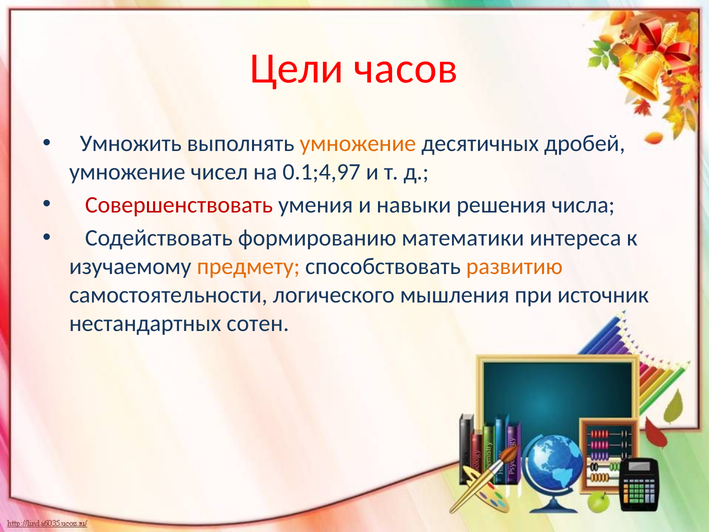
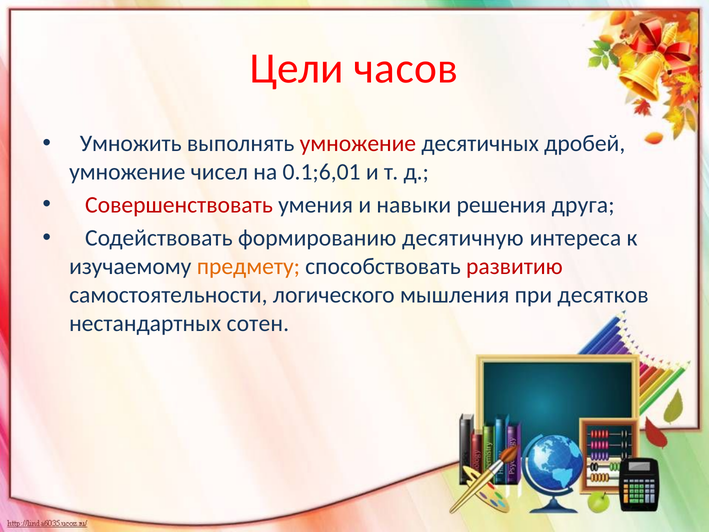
умножение at (358, 143) colour: orange -> red
0.1;4,97: 0.1;4,97 -> 0.1;6,01
числа: числа -> друга
математики: математики -> десятичную
развитию colour: orange -> red
источник: источник -> десятков
